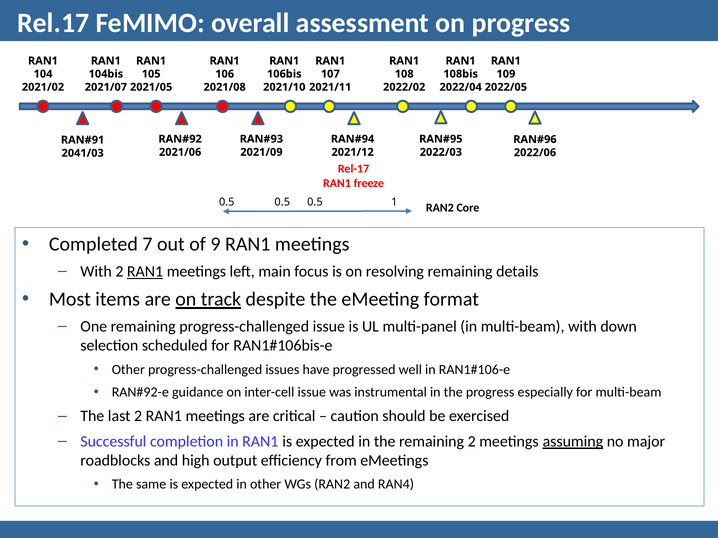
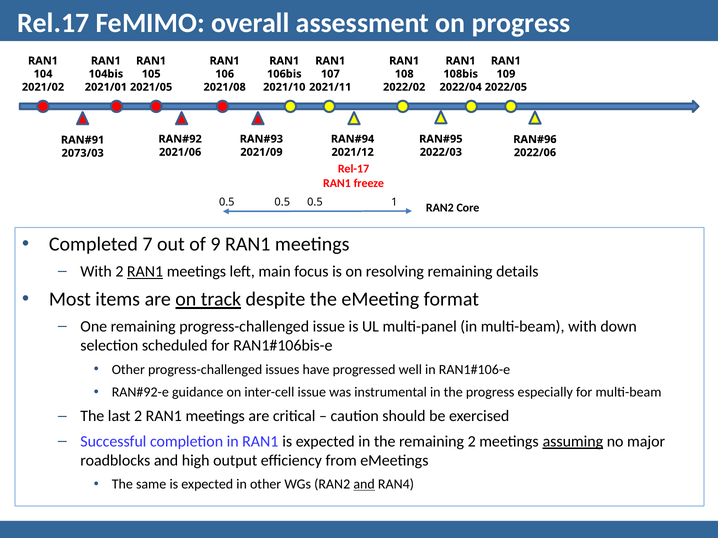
2021/07: 2021/07 -> 2021/01
2041/03: 2041/03 -> 2073/03
and at (364, 485) underline: none -> present
